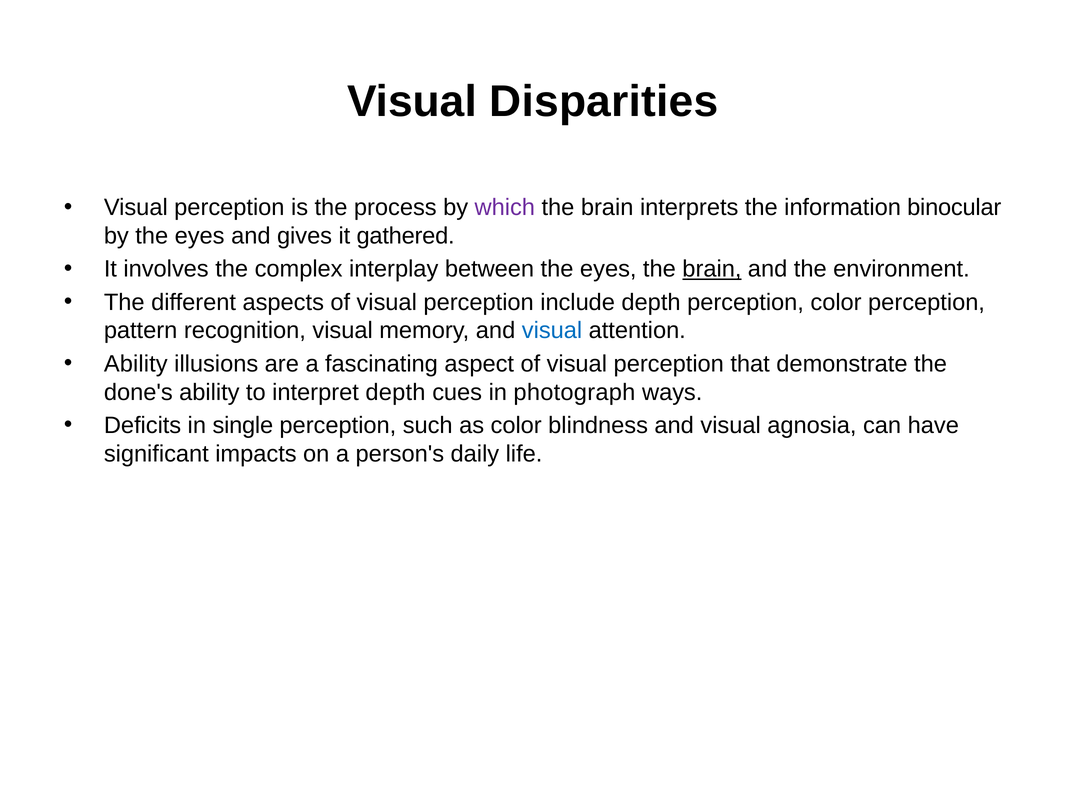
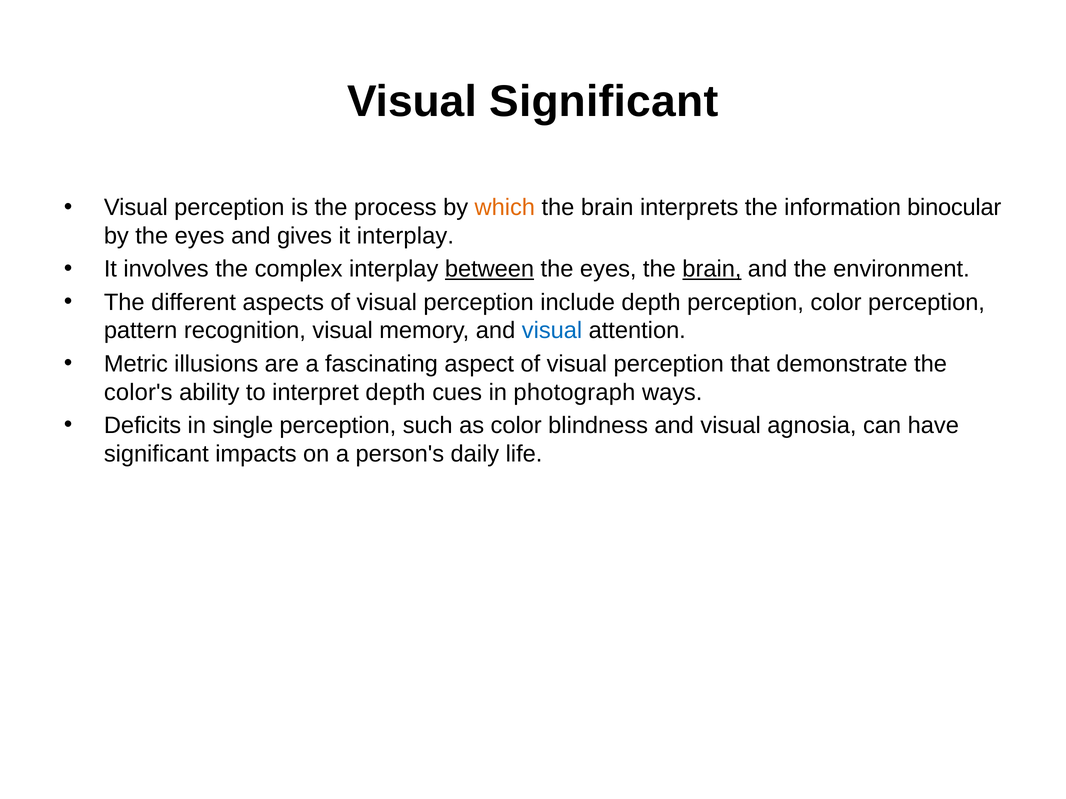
Visual Disparities: Disparities -> Significant
which colour: purple -> orange
it gathered: gathered -> interplay
between underline: none -> present
Ability at (136, 364): Ability -> Metric
done's: done's -> color's
